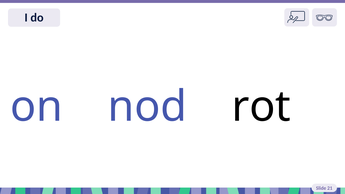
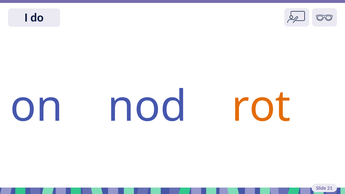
rot colour: black -> orange
